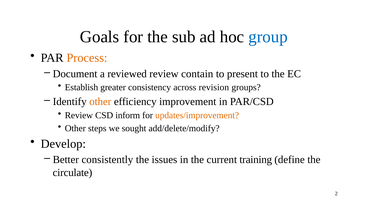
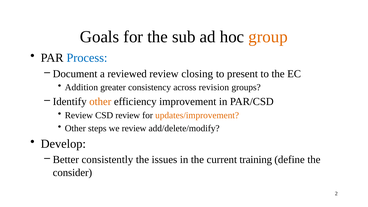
group colour: blue -> orange
Process colour: orange -> blue
contain: contain -> closing
Establish: Establish -> Addition
CSD inform: inform -> review
we sought: sought -> review
circulate: circulate -> consider
